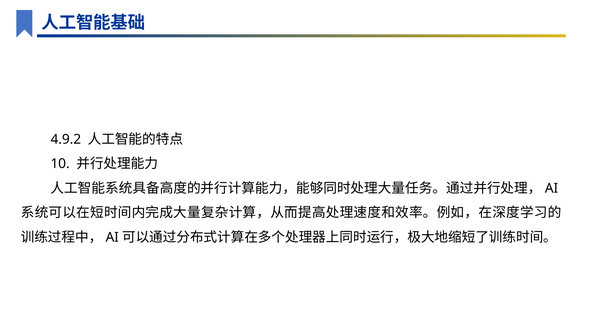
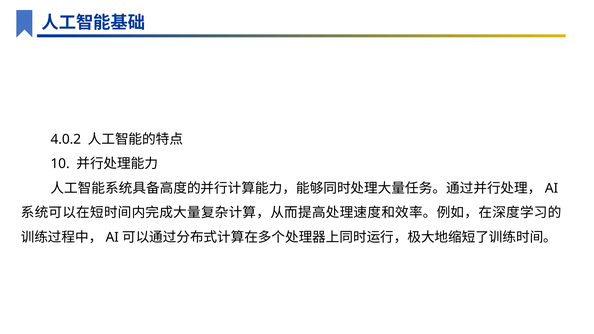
4.9.2: 4.9.2 -> 4.0.2
